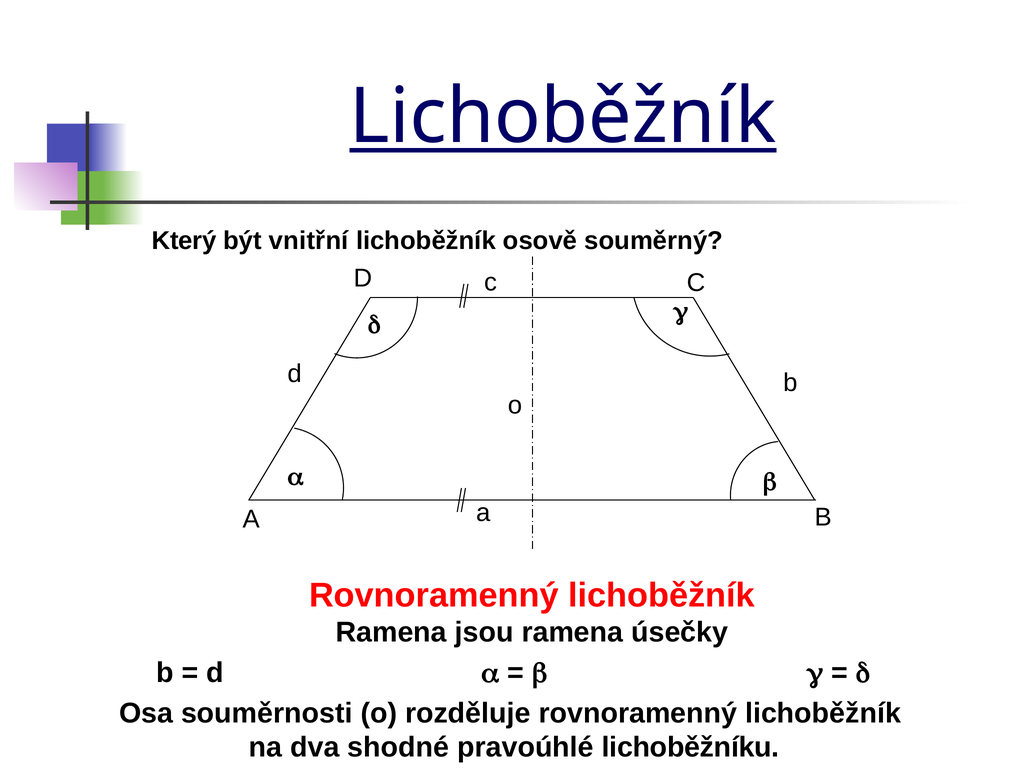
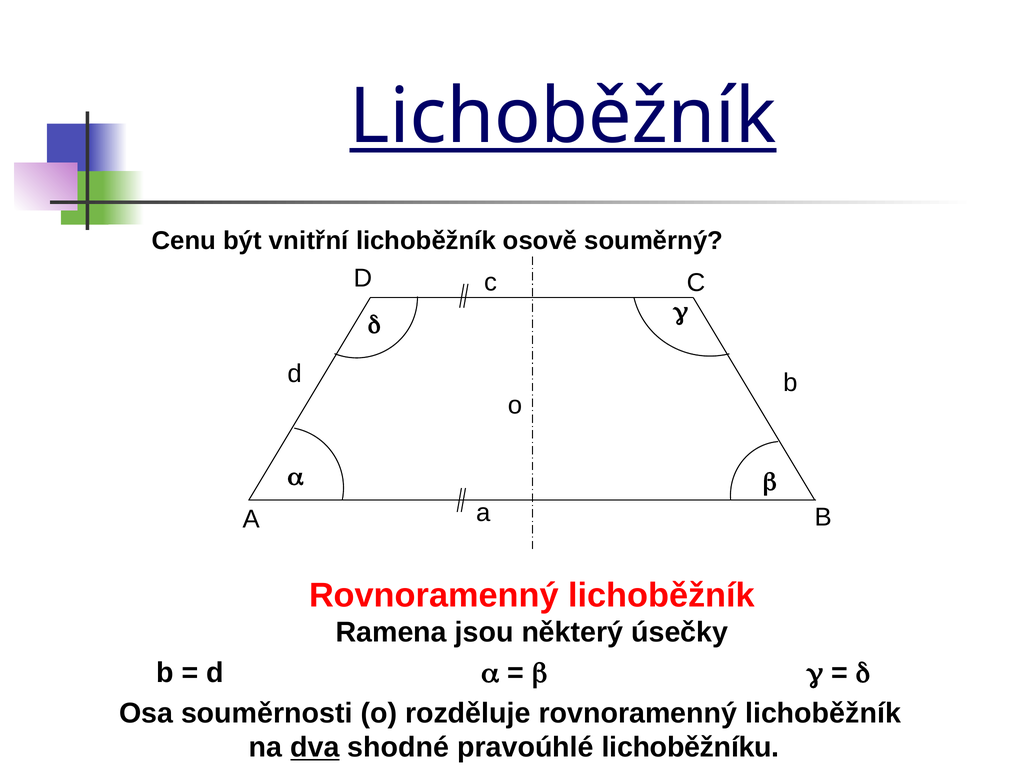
Který: Který -> Cenu
jsou ramena: ramena -> některý
dva underline: none -> present
